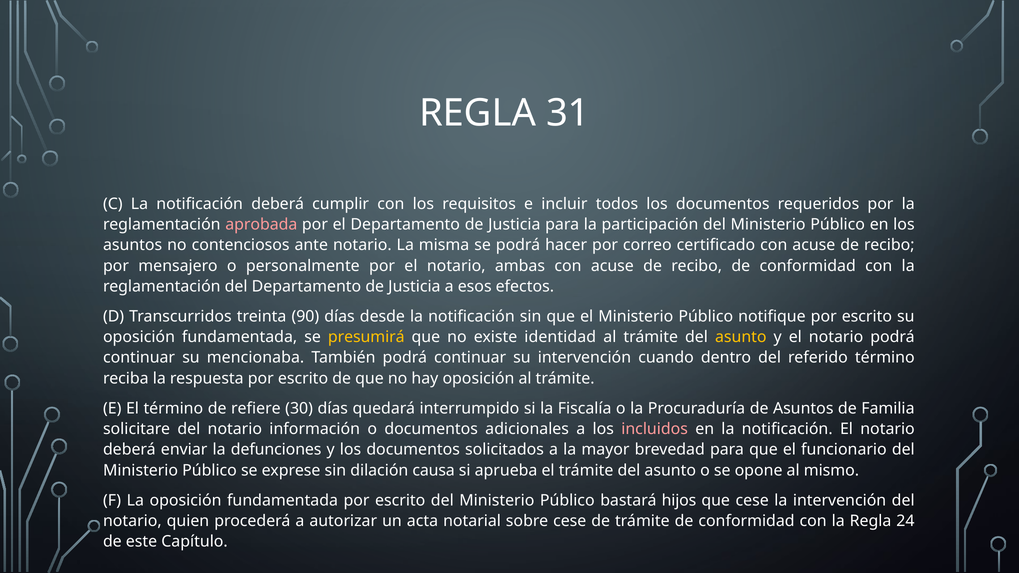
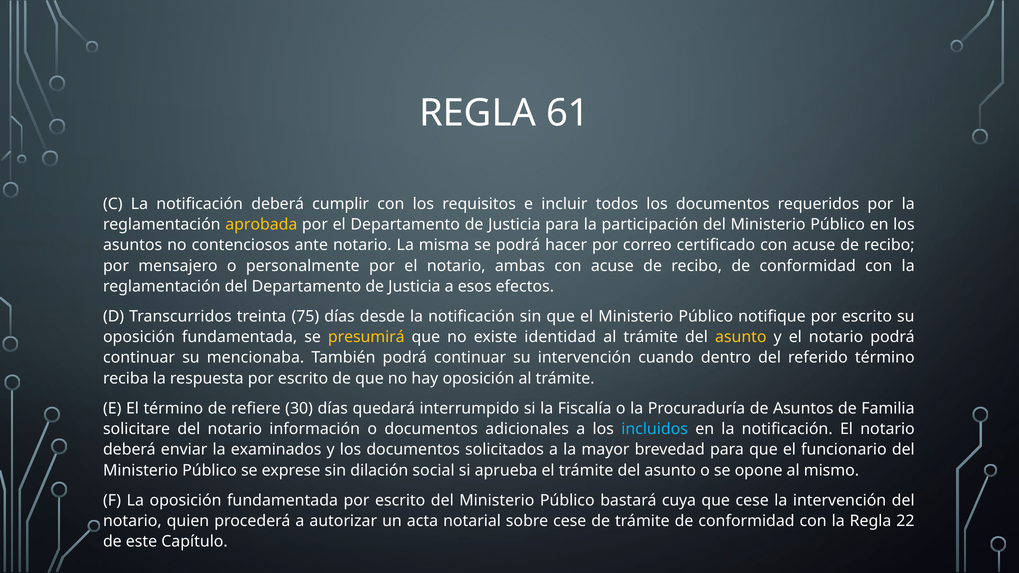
31: 31 -> 61
aprobada colour: pink -> yellow
90: 90 -> 75
incluidos colour: pink -> light blue
defunciones: defunciones -> examinados
causa: causa -> social
hijos: hijos -> cuya
24: 24 -> 22
